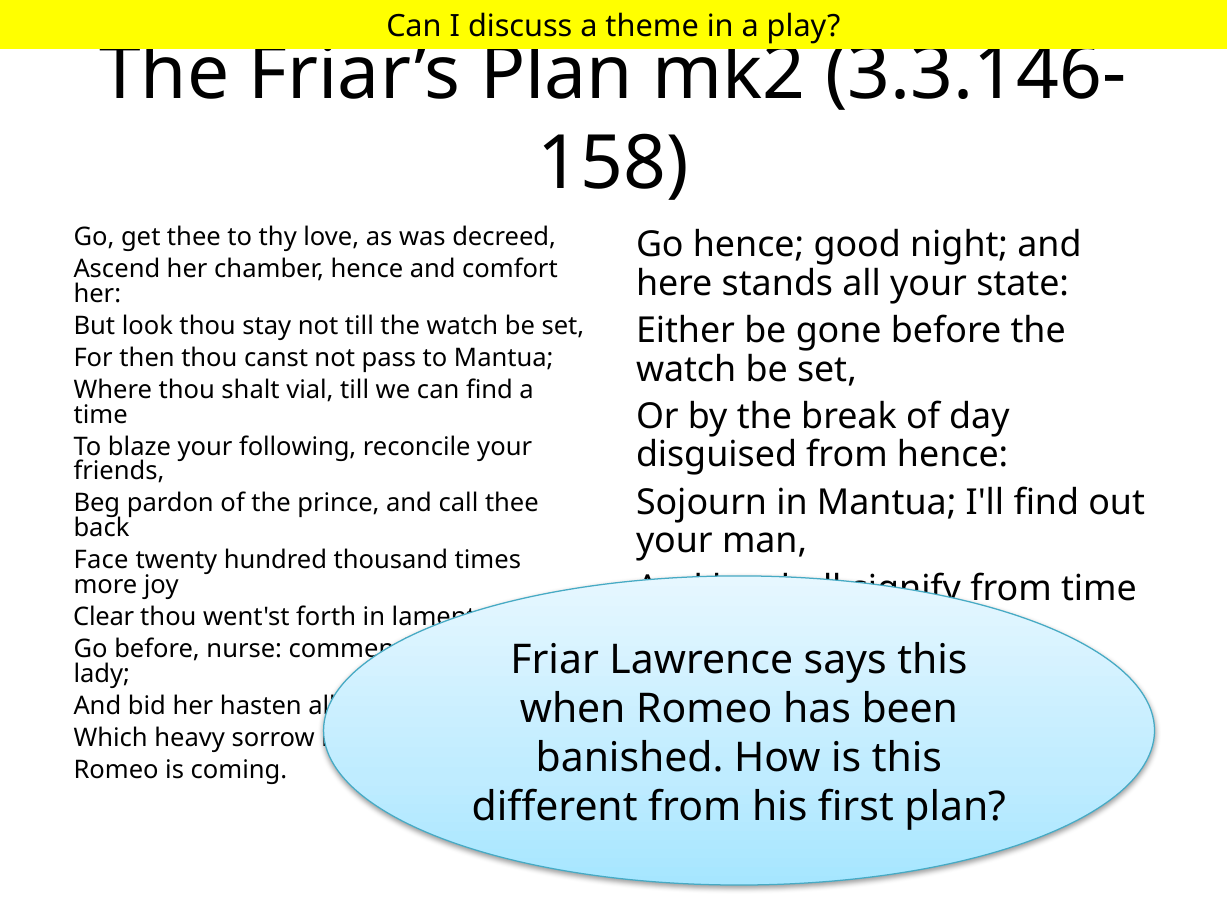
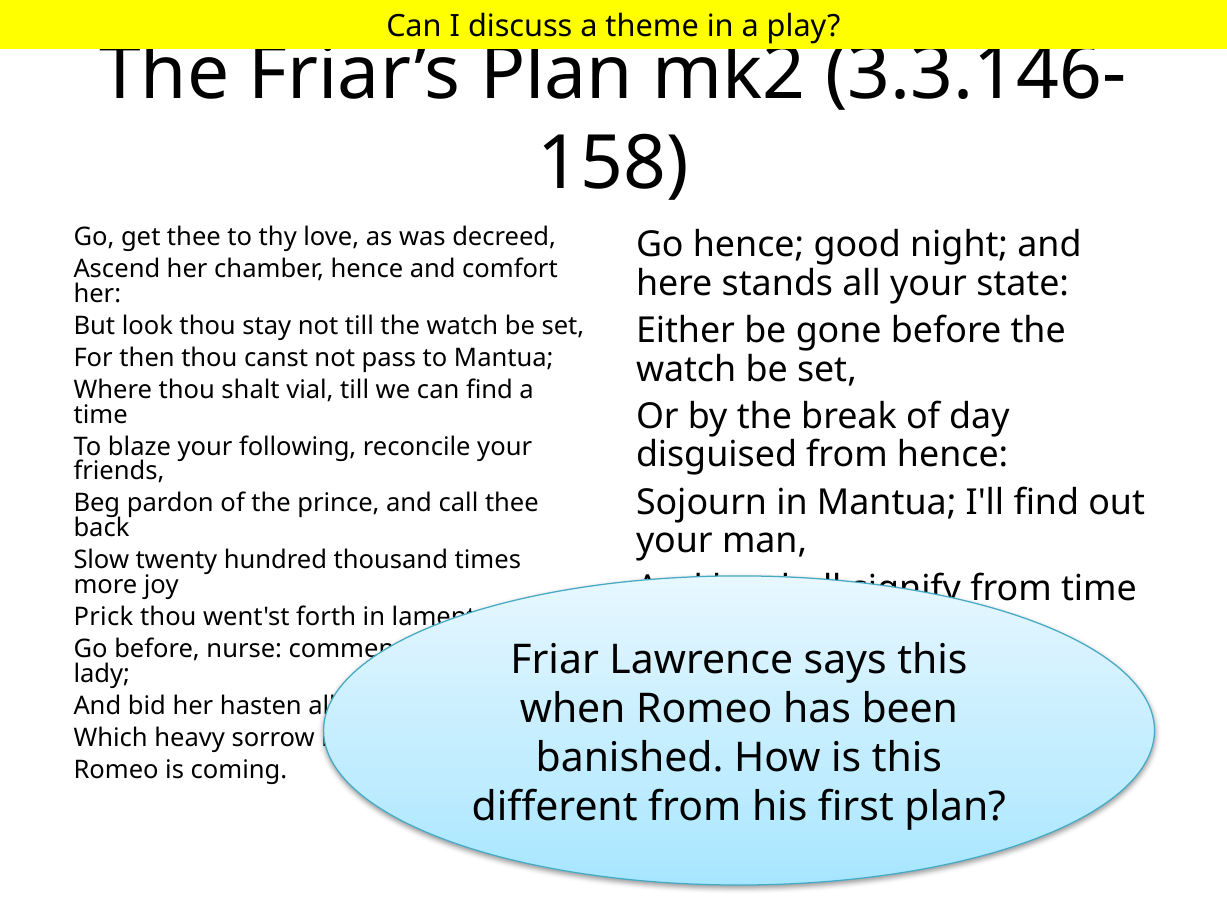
Face: Face -> Slow
Clear: Clear -> Prick
